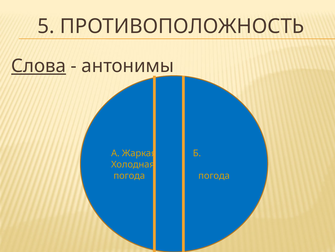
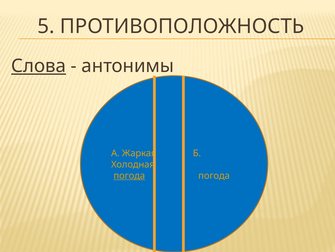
погода at (129, 175) underline: none -> present
